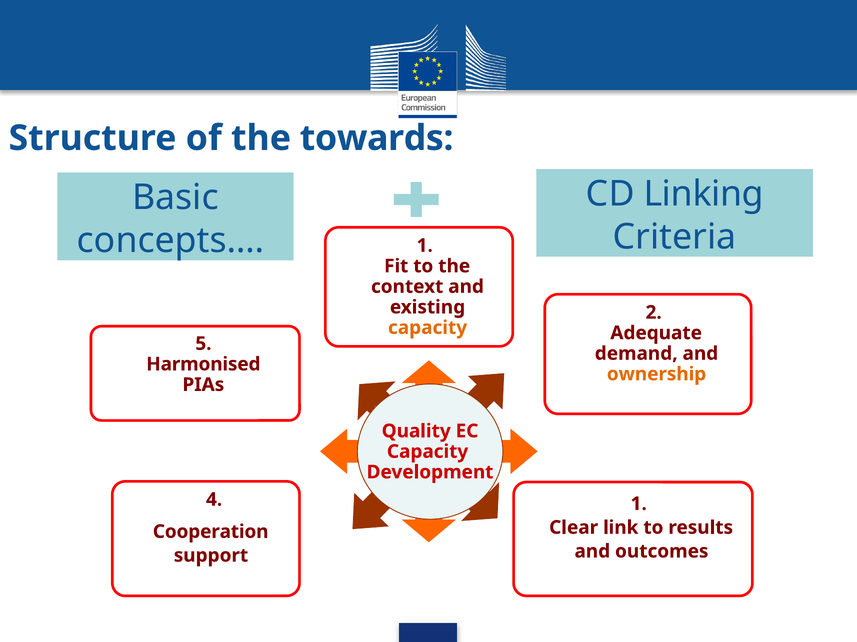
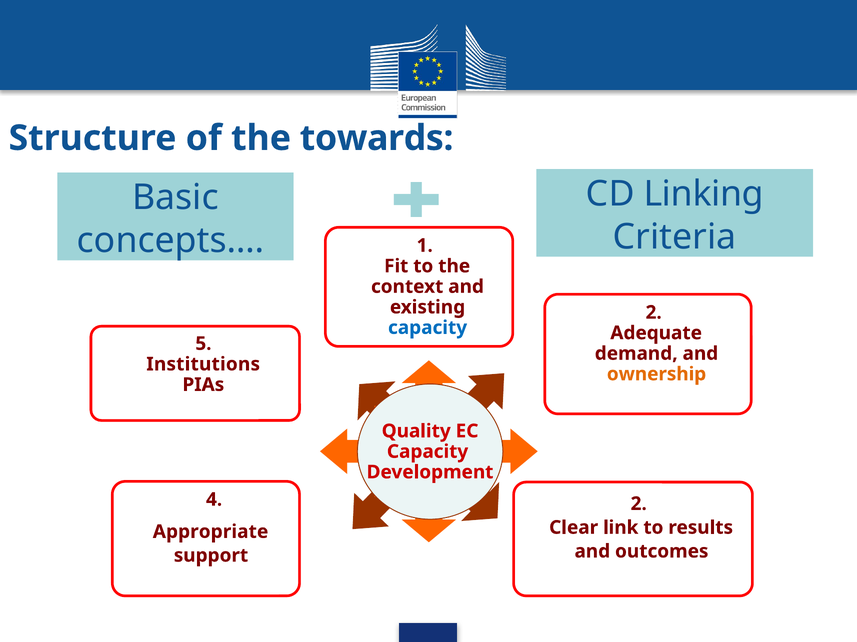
capacity at (428, 328) colour: orange -> blue
Harmonised: Harmonised -> Institutions
4 1: 1 -> 2
Cooperation: Cooperation -> Appropriate
